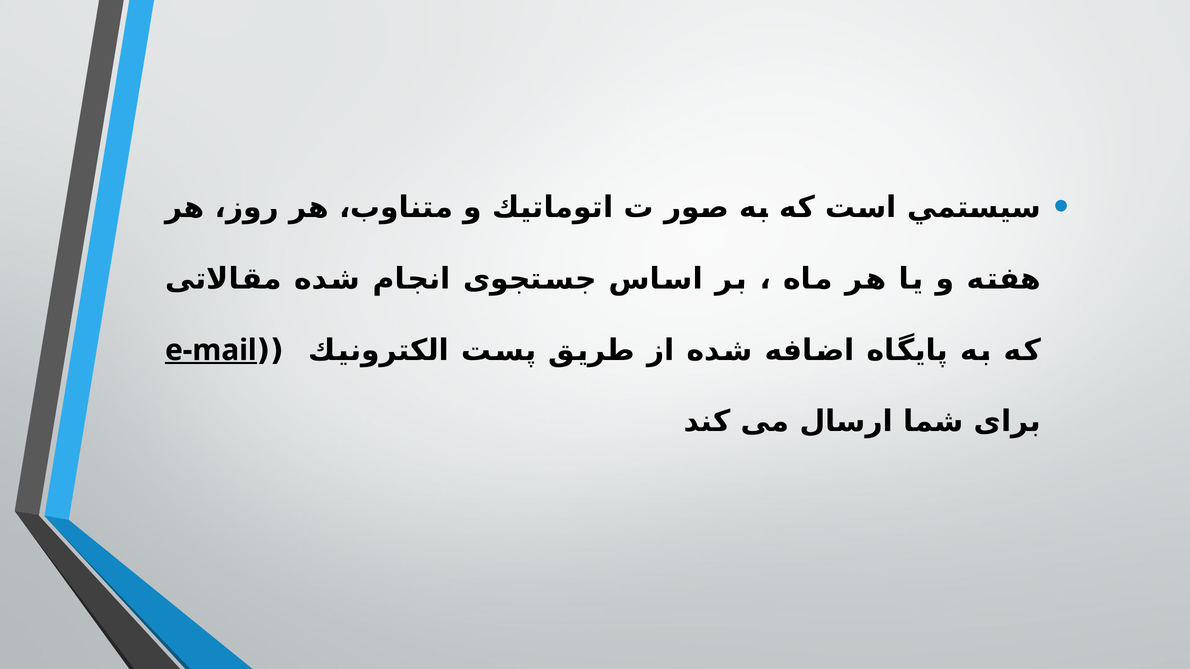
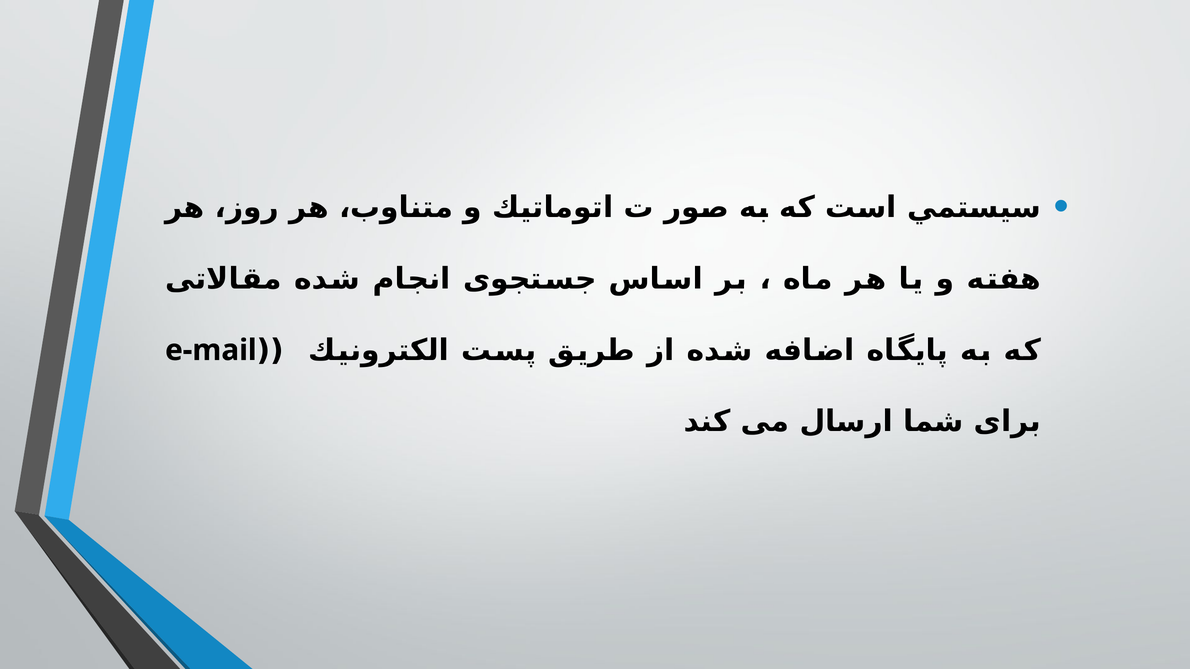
e-mail underline: present -> none
